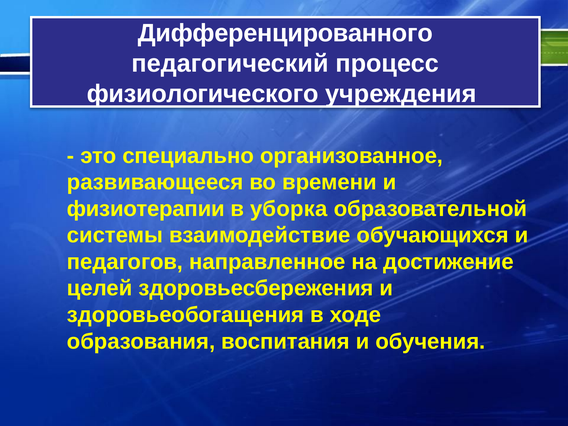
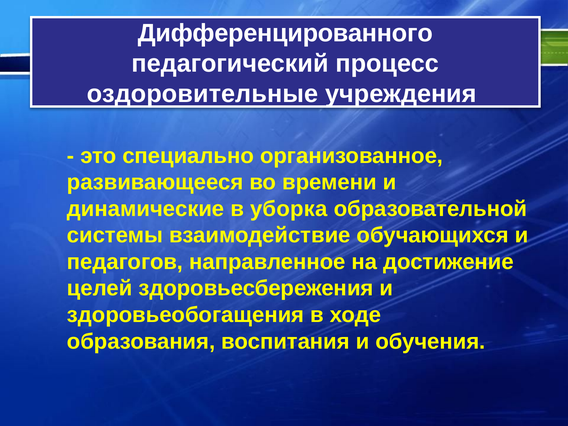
физиологического: физиологического -> оздоровительные
физиотерапии: физиотерапии -> динамические
